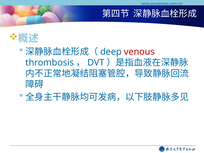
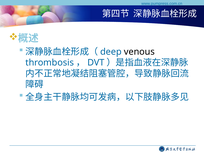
venous colour: red -> black
